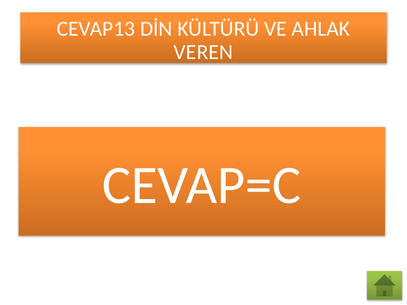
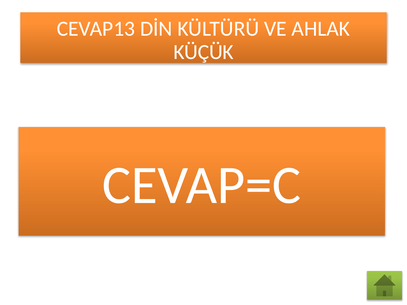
VEREN: VEREN -> KÜÇÜK
